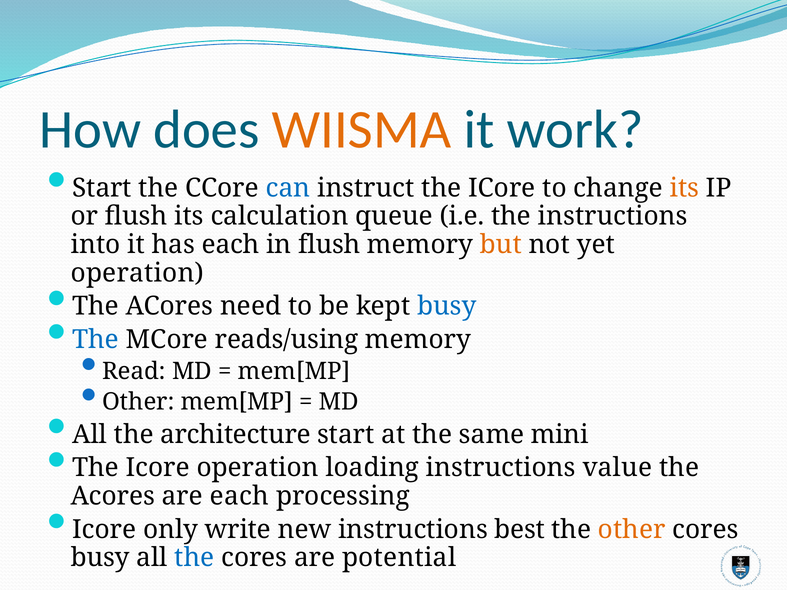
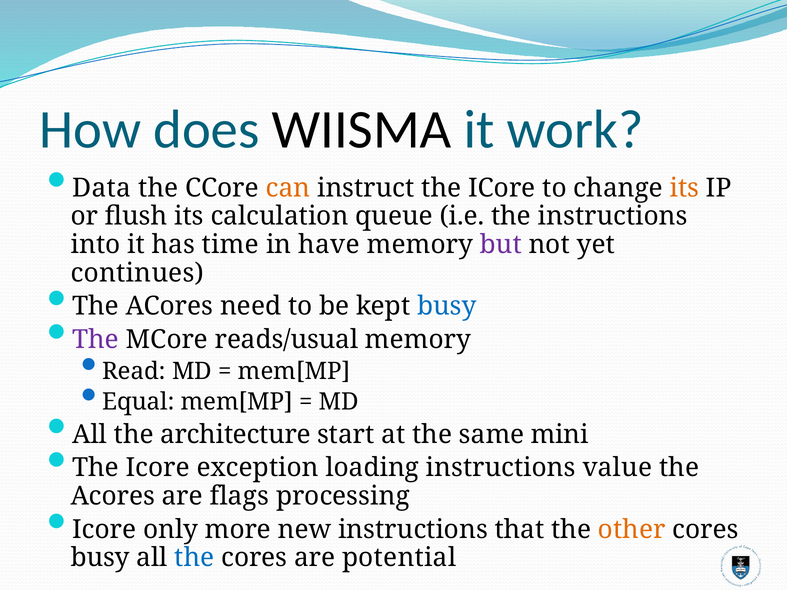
WIISMA colour: orange -> black
Start at (102, 188): Start -> Data
can colour: blue -> orange
has each: each -> time
in flush: flush -> have
but colour: orange -> purple
operation at (137, 273): operation -> continues
The at (96, 340) colour: blue -> purple
reads/using: reads/using -> reads/usual
Other at (138, 402): Other -> Equal
Icore operation: operation -> exception
are each: each -> flags
write: write -> more
best: best -> that
